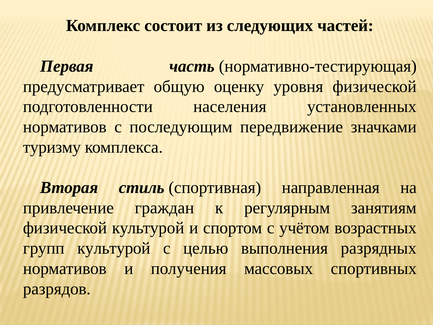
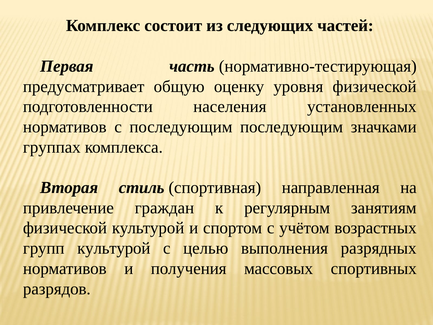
последующим передвижение: передвижение -> последующим
туризму: туризму -> группах
